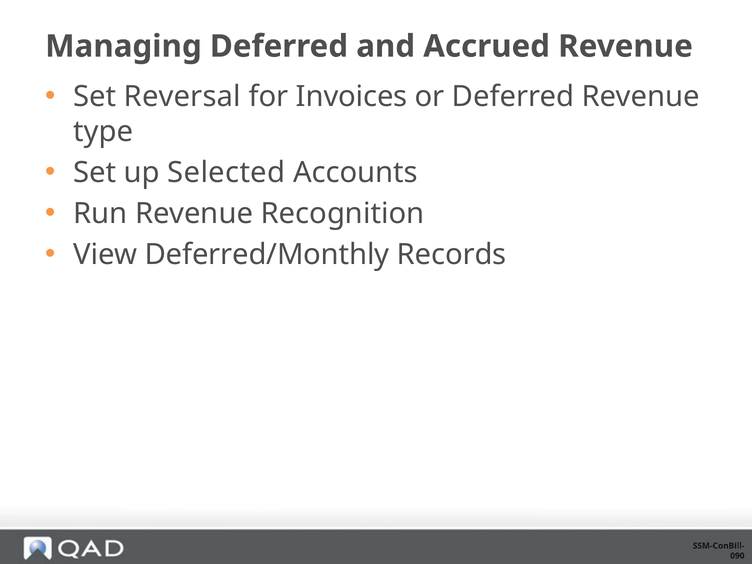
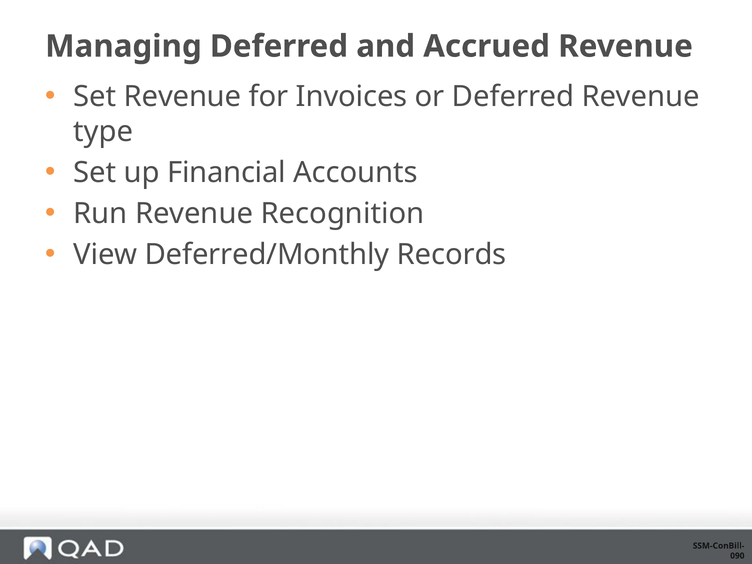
Set Reversal: Reversal -> Revenue
Selected: Selected -> Financial
